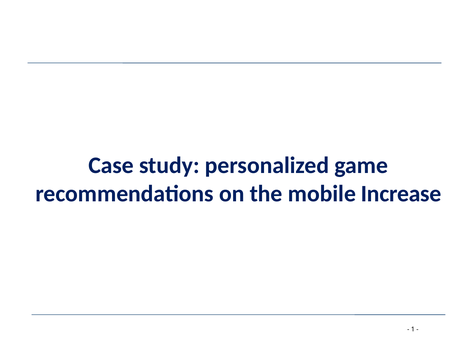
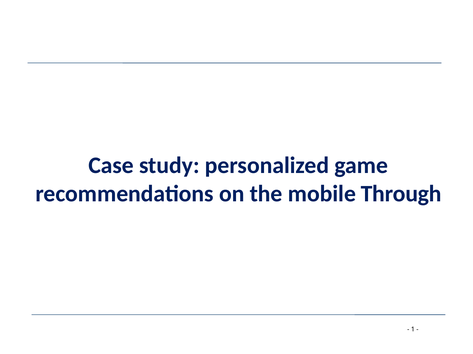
Increase: Increase -> Through
